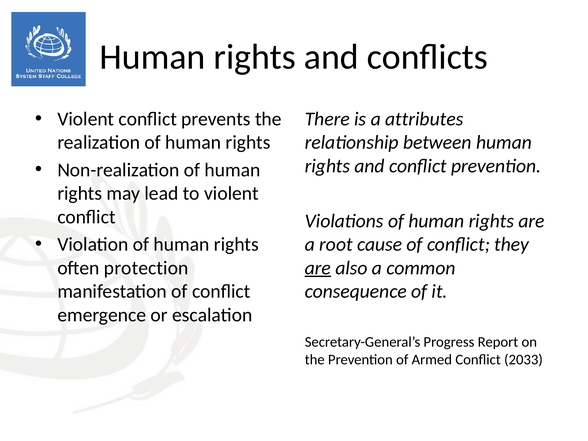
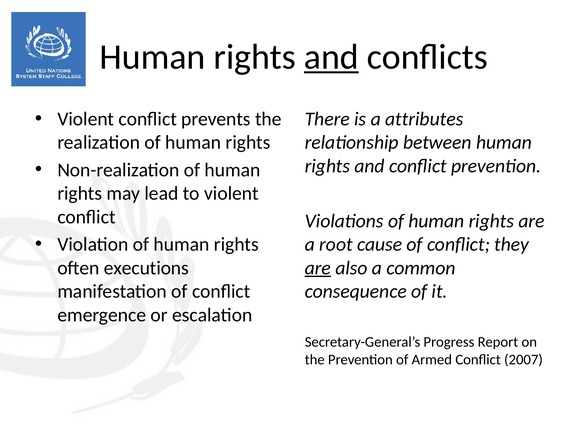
and at (331, 57) underline: none -> present
protection: protection -> executions
2033: 2033 -> 2007
